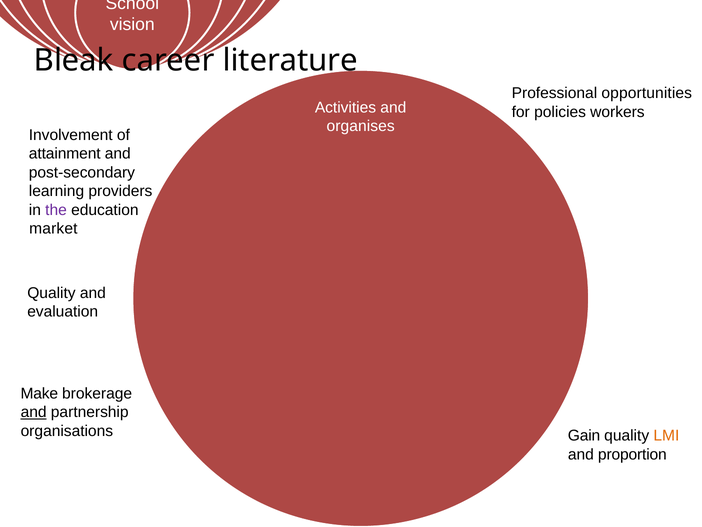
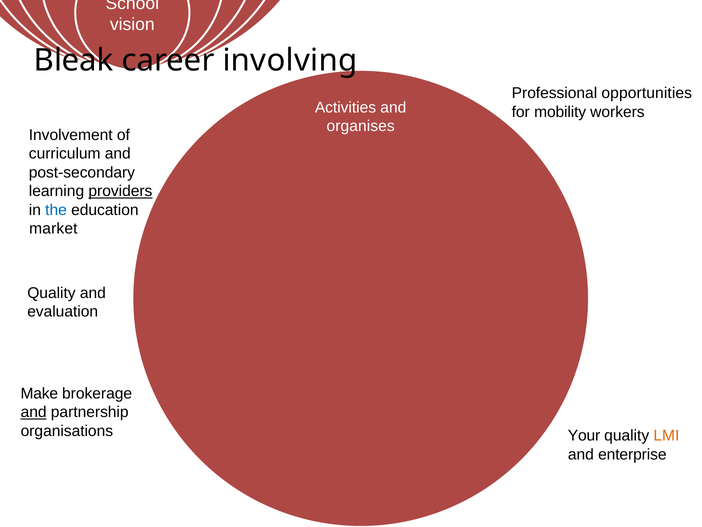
literature: literature -> involving
policies: policies -> mobility
attainment: attainment -> curriculum
providers underline: none -> present
the colour: purple -> blue
Gain: Gain -> Your
proportion: proportion -> enterprise
